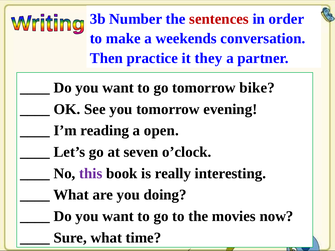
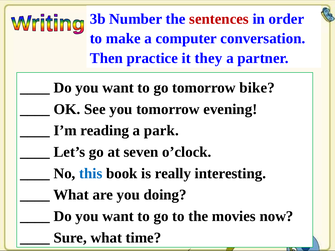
weekends: weekends -> computer
open: open -> park
this colour: purple -> blue
